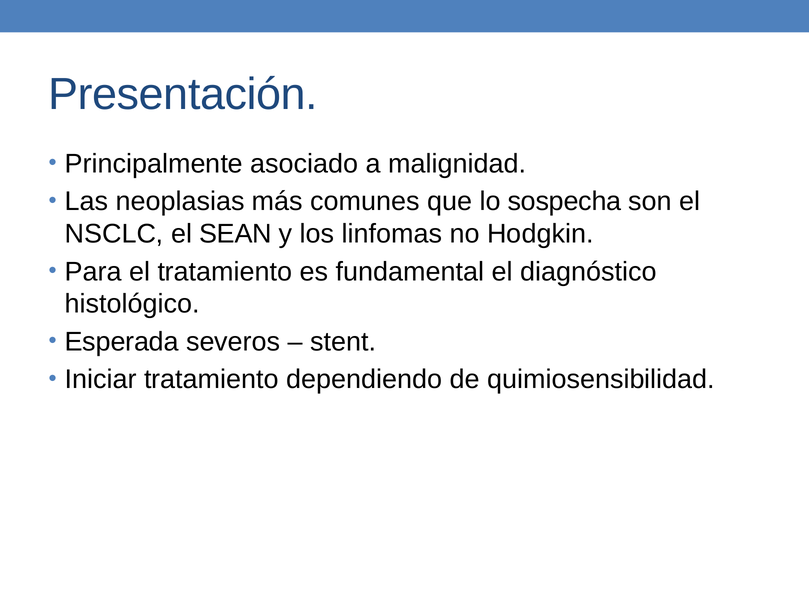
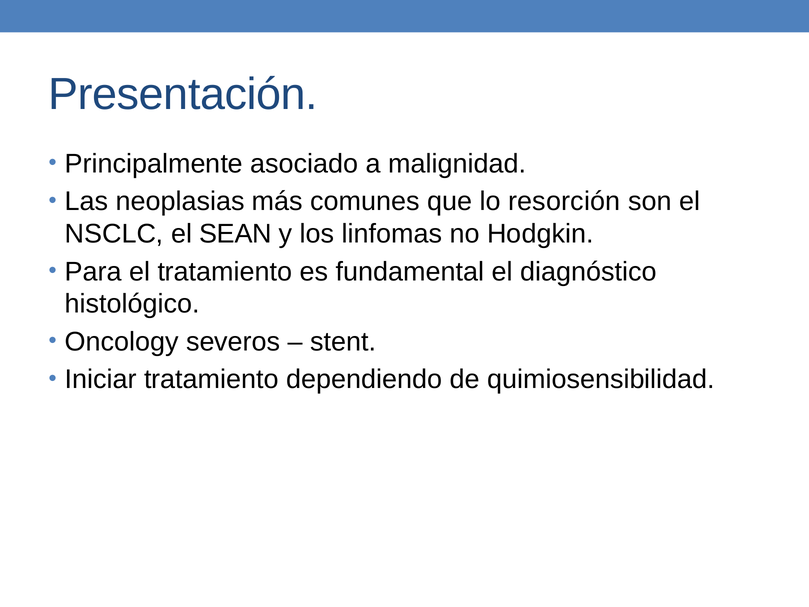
sospecha: sospecha -> resorción
Esperada: Esperada -> Oncology
